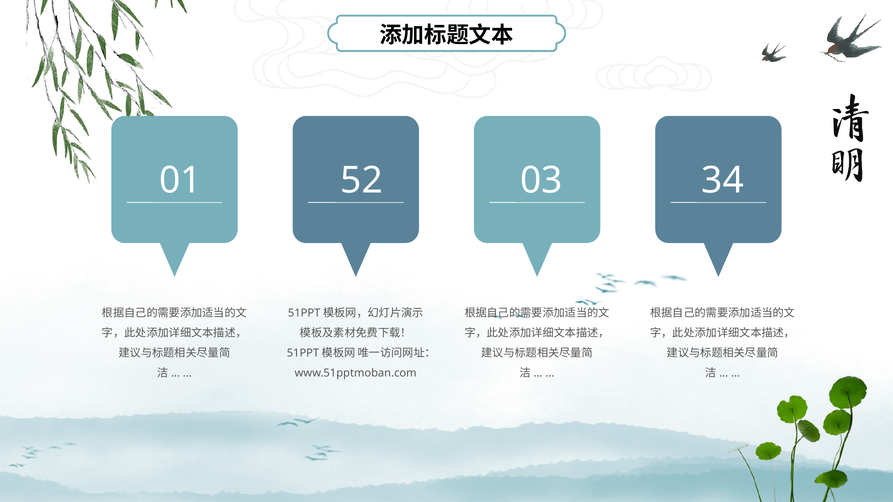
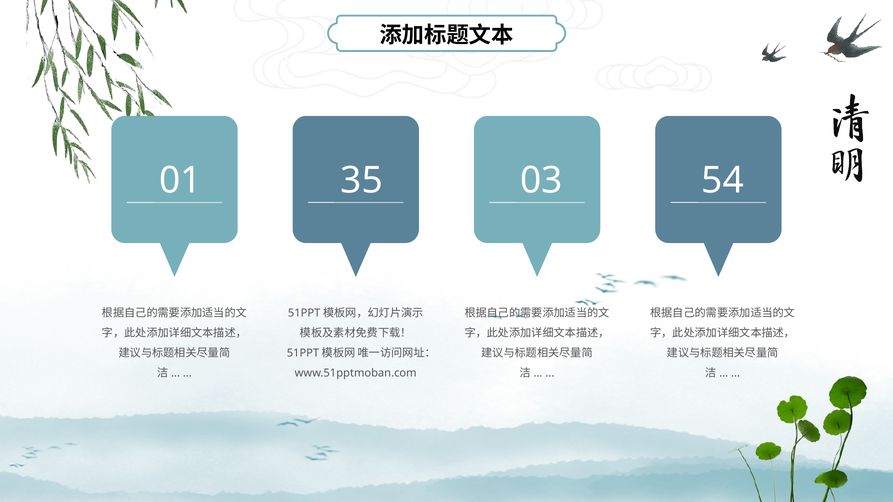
52: 52 -> 35
34: 34 -> 54
